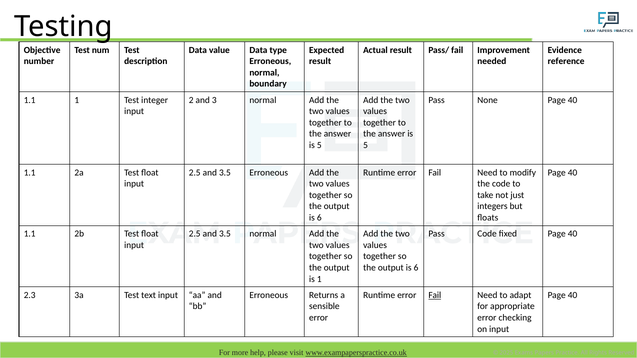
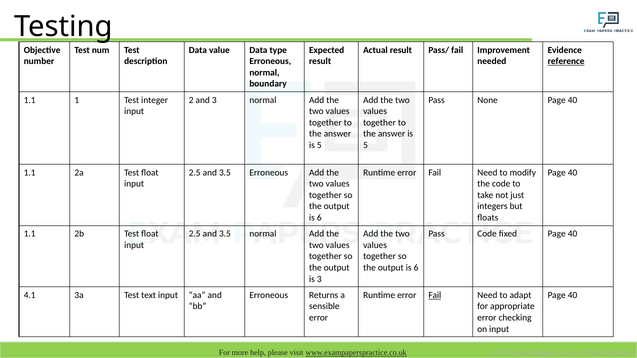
reference underline: none -> present
is 1: 1 -> 3
2.3: 2.3 -> 4.1
